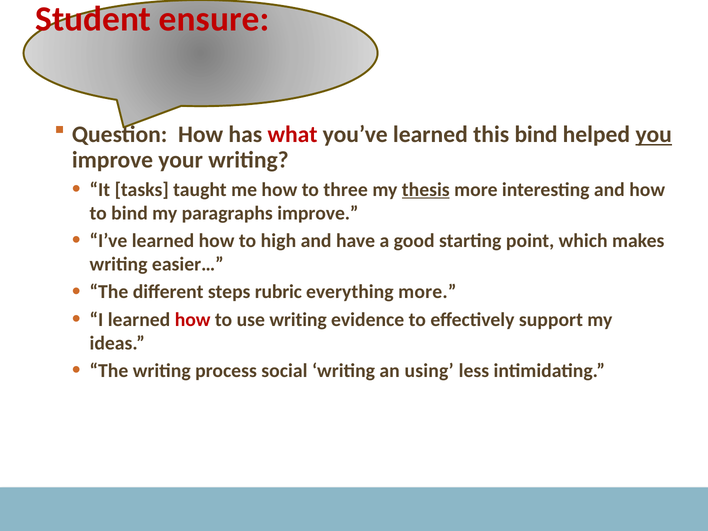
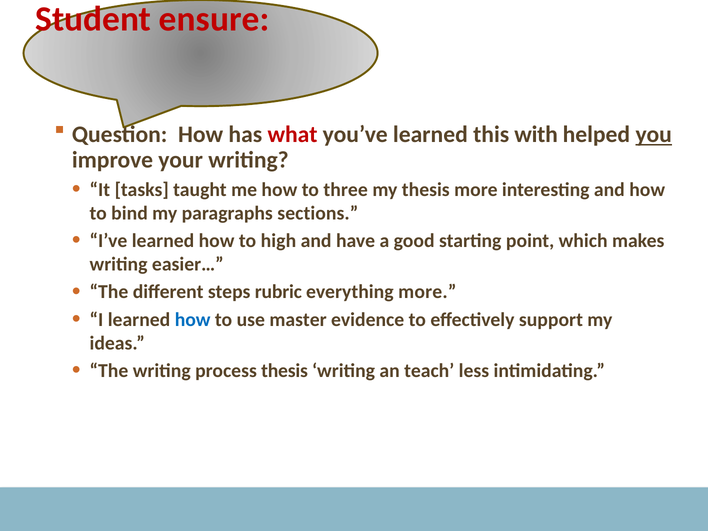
this bind: bind -> with
thesis at (426, 190) underline: present -> none
paragraphs improve: improve -> sections
how at (193, 320) colour: red -> blue
use writing: writing -> master
process social: social -> thesis
using: using -> teach
